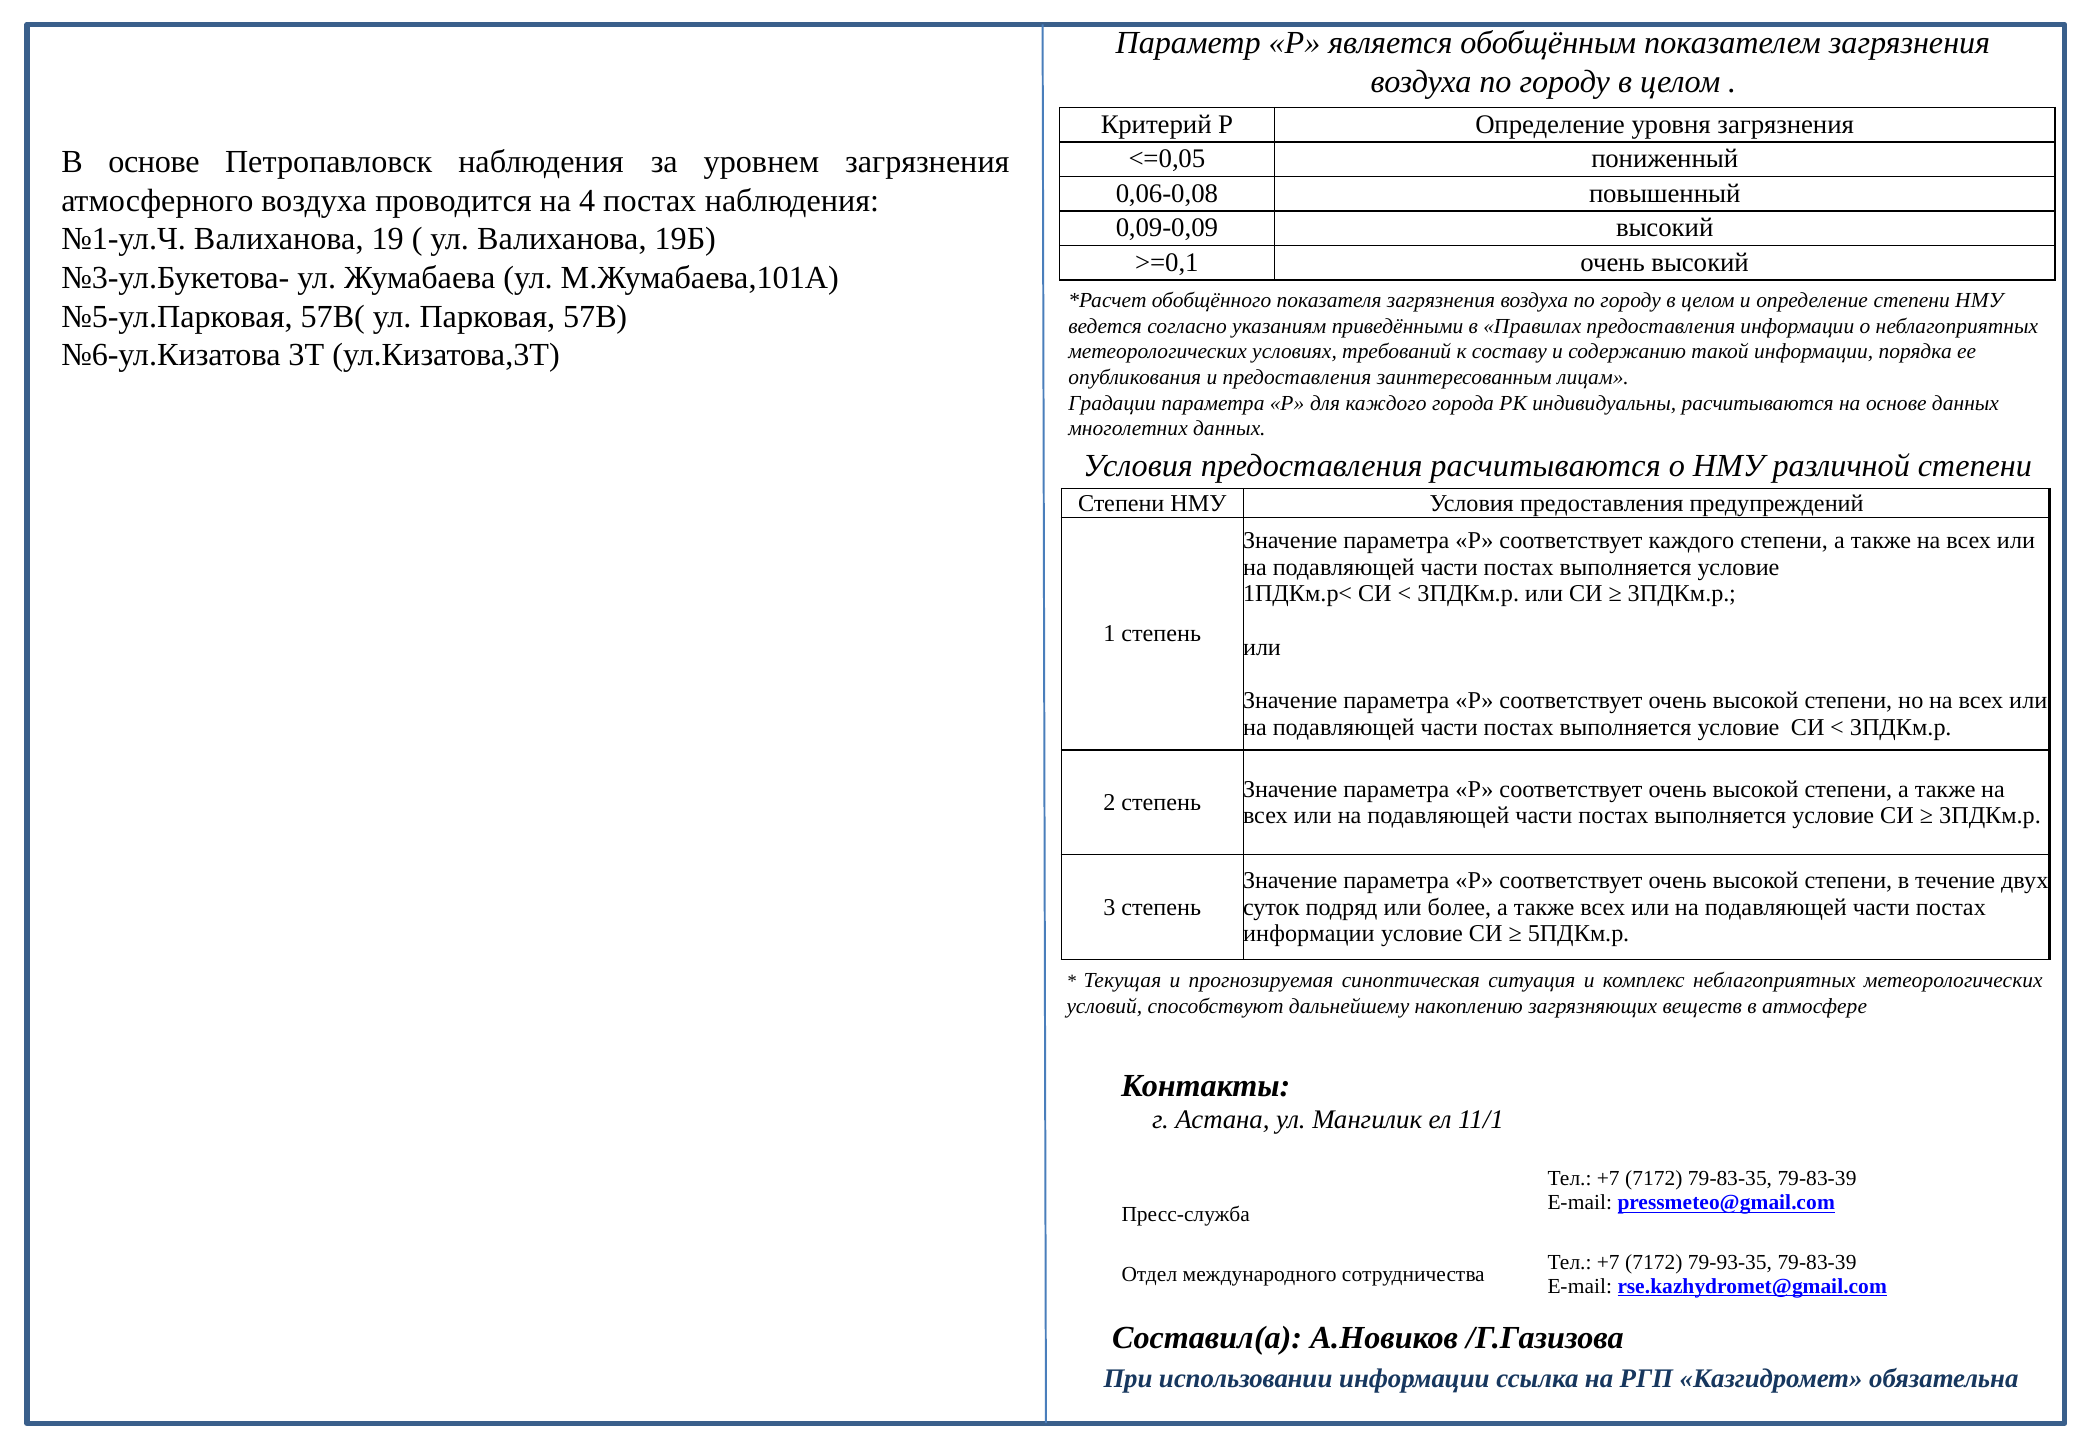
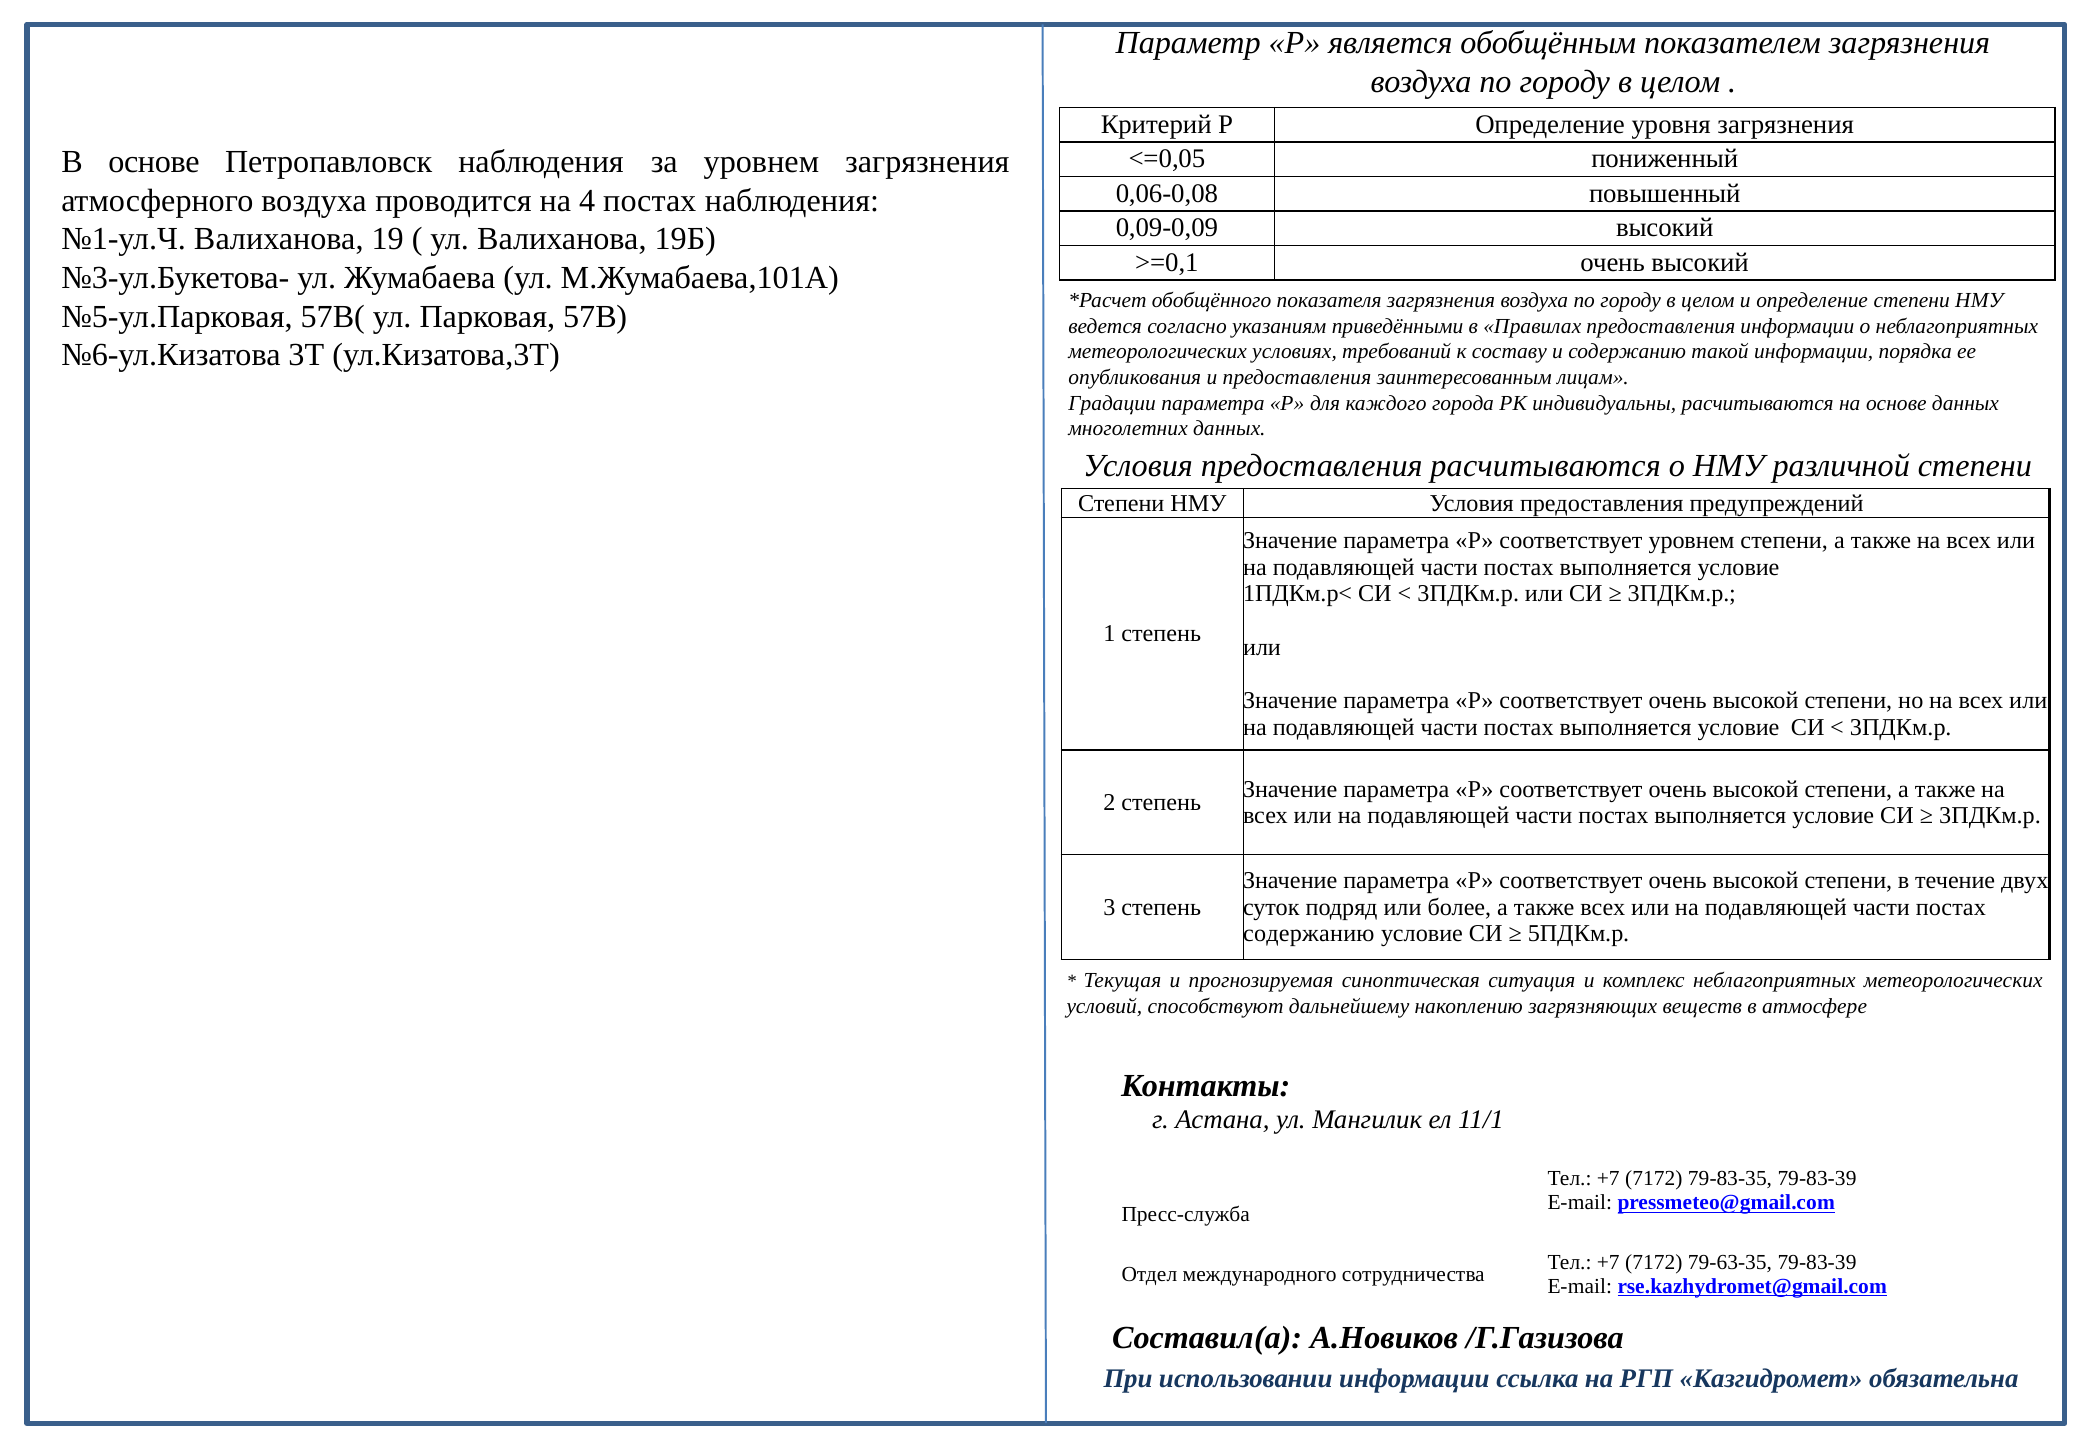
соответствует каждого: каждого -> уровнем
информации at (1309, 934): информации -> содержанию
79-93-35: 79-93-35 -> 79-63-35
